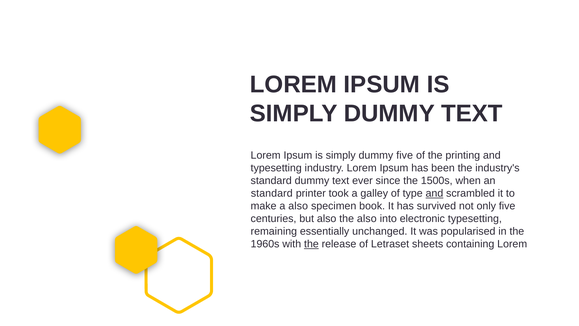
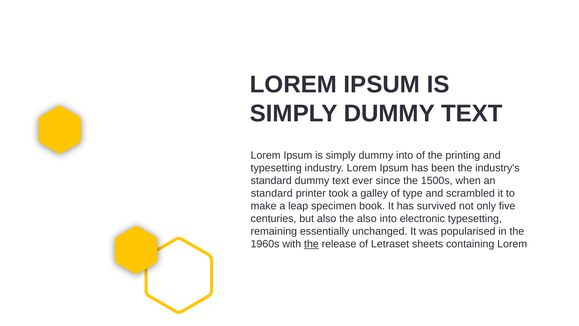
dummy five: five -> into
and at (434, 193) underline: present -> none
a also: also -> leap
